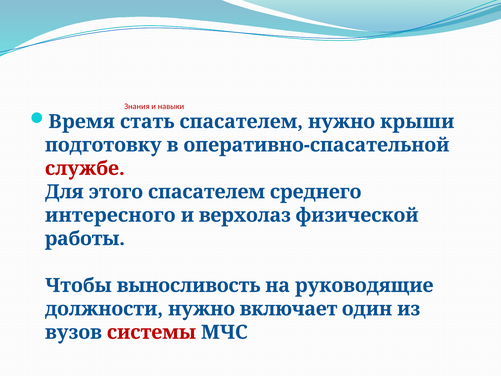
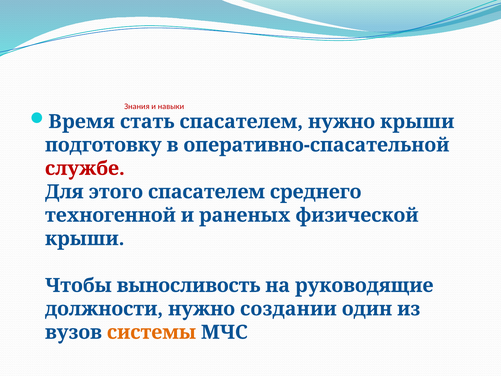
интересного: интересного -> техногенной
верхолаз: верхолаз -> раненых
работы at (85, 239): работы -> крыши
включает: включает -> создании
системы colour: red -> orange
